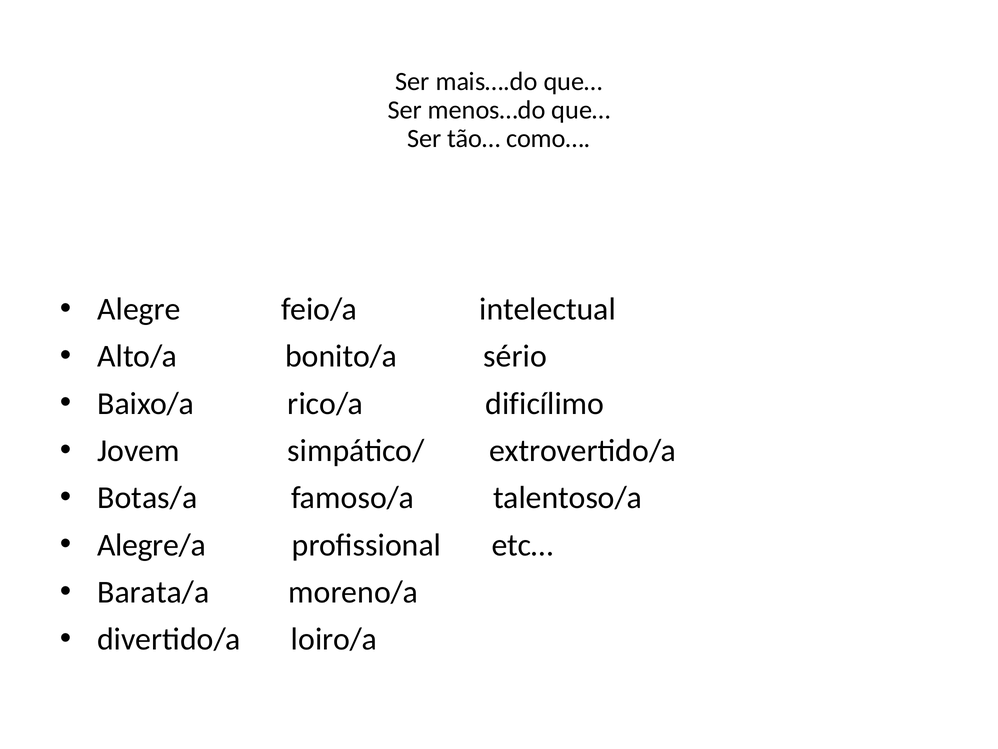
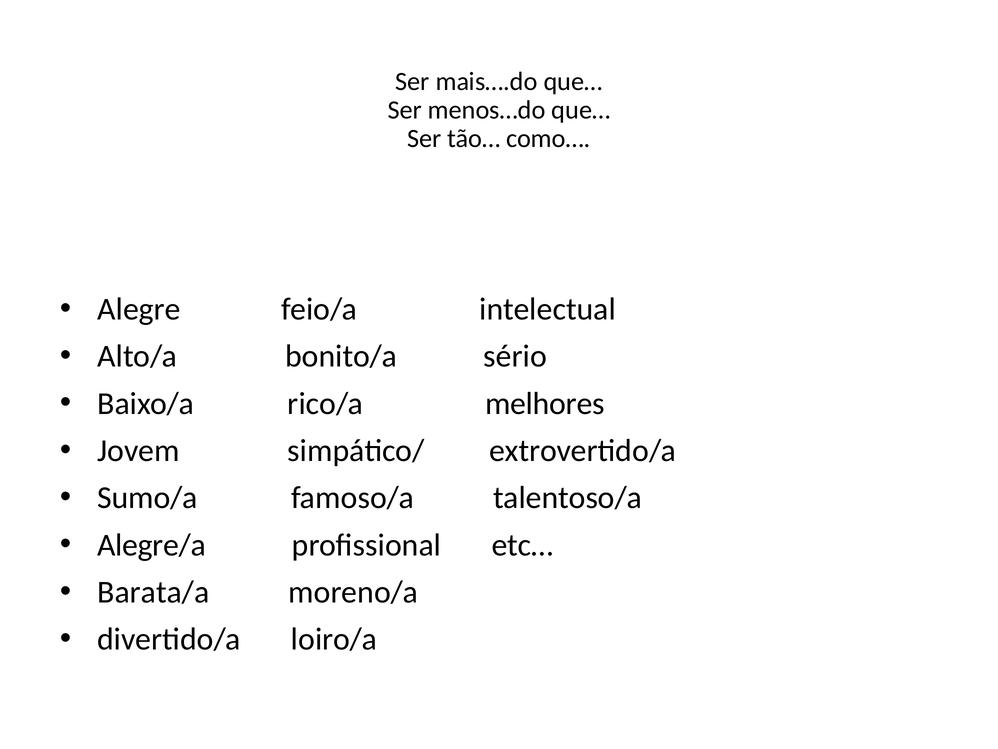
dificílimo: dificílimo -> melhores
Botas/a: Botas/a -> Sumo/a
